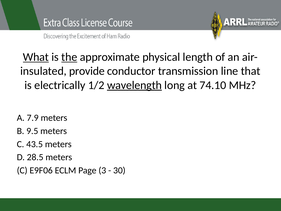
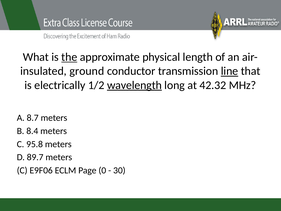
What underline: present -> none
provide: provide -> ground
line underline: none -> present
74.10: 74.10 -> 42.32
7.9: 7.9 -> 8.7
9.5: 9.5 -> 8.4
43.5: 43.5 -> 95.8
28.5: 28.5 -> 89.7
3: 3 -> 0
